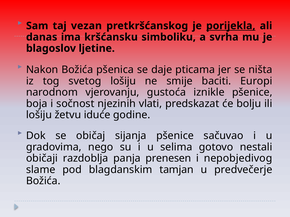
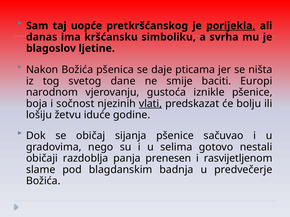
vezan: vezan -> uopće
svetog lošiju: lošiju -> dane
vlati underline: none -> present
nepobjedivog: nepobjedivog -> rasvijetljenom
tamjan: tamjan -> badnja
